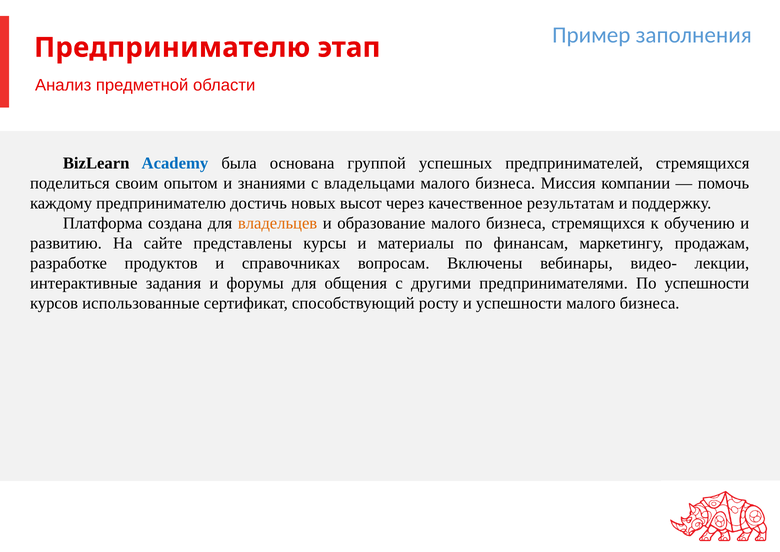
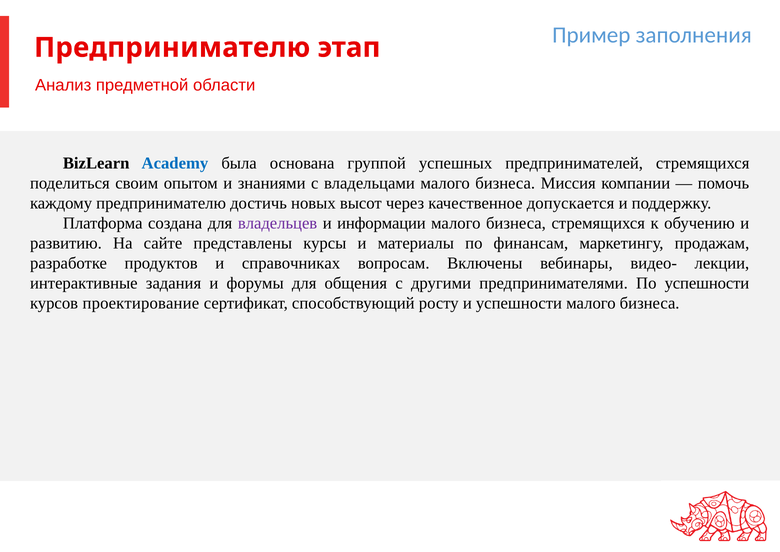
результатам: результатам -> допускается
владельцев colour: orange -> purple
образование: образование -> информации
использованные: использованные -> проектирование
